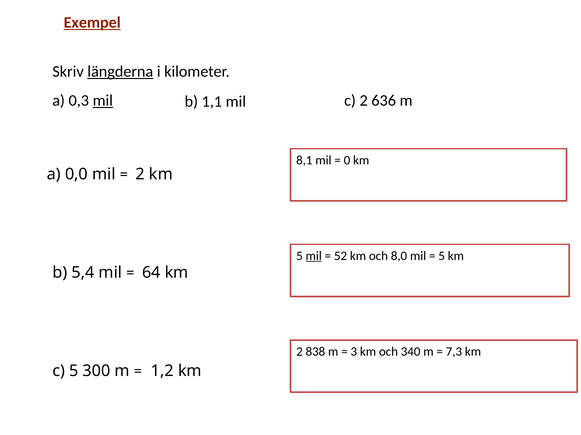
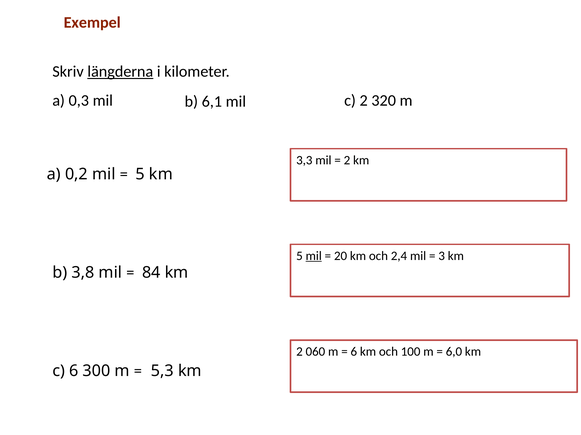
Exempel underline: present -> none
mil at (103, 101) underline: present -> none
1,1: 1,1 -> 6,1
636: 636 -> 320
8,1: 8,1 -> 3,3
0 at (347, 160): 0 -> 2
0,0: 0,0 -> 0,2
2 at (140, 174): 2 -> 5
52 at (341, 256): 52 -> 20
8,0: 8,0 -> 2,4
5 at (442, 256): 5 -> 3
5,4: 5,4 -> 3,8
64: 64 -> 84
838: 838 -> 060
3 at (354, 352): 3 -> 6
340: 340 -> 100
7,3: 7,3 -> 6,0
c 5: 5 -> 6
1,2: 1,2 -> 5,3
